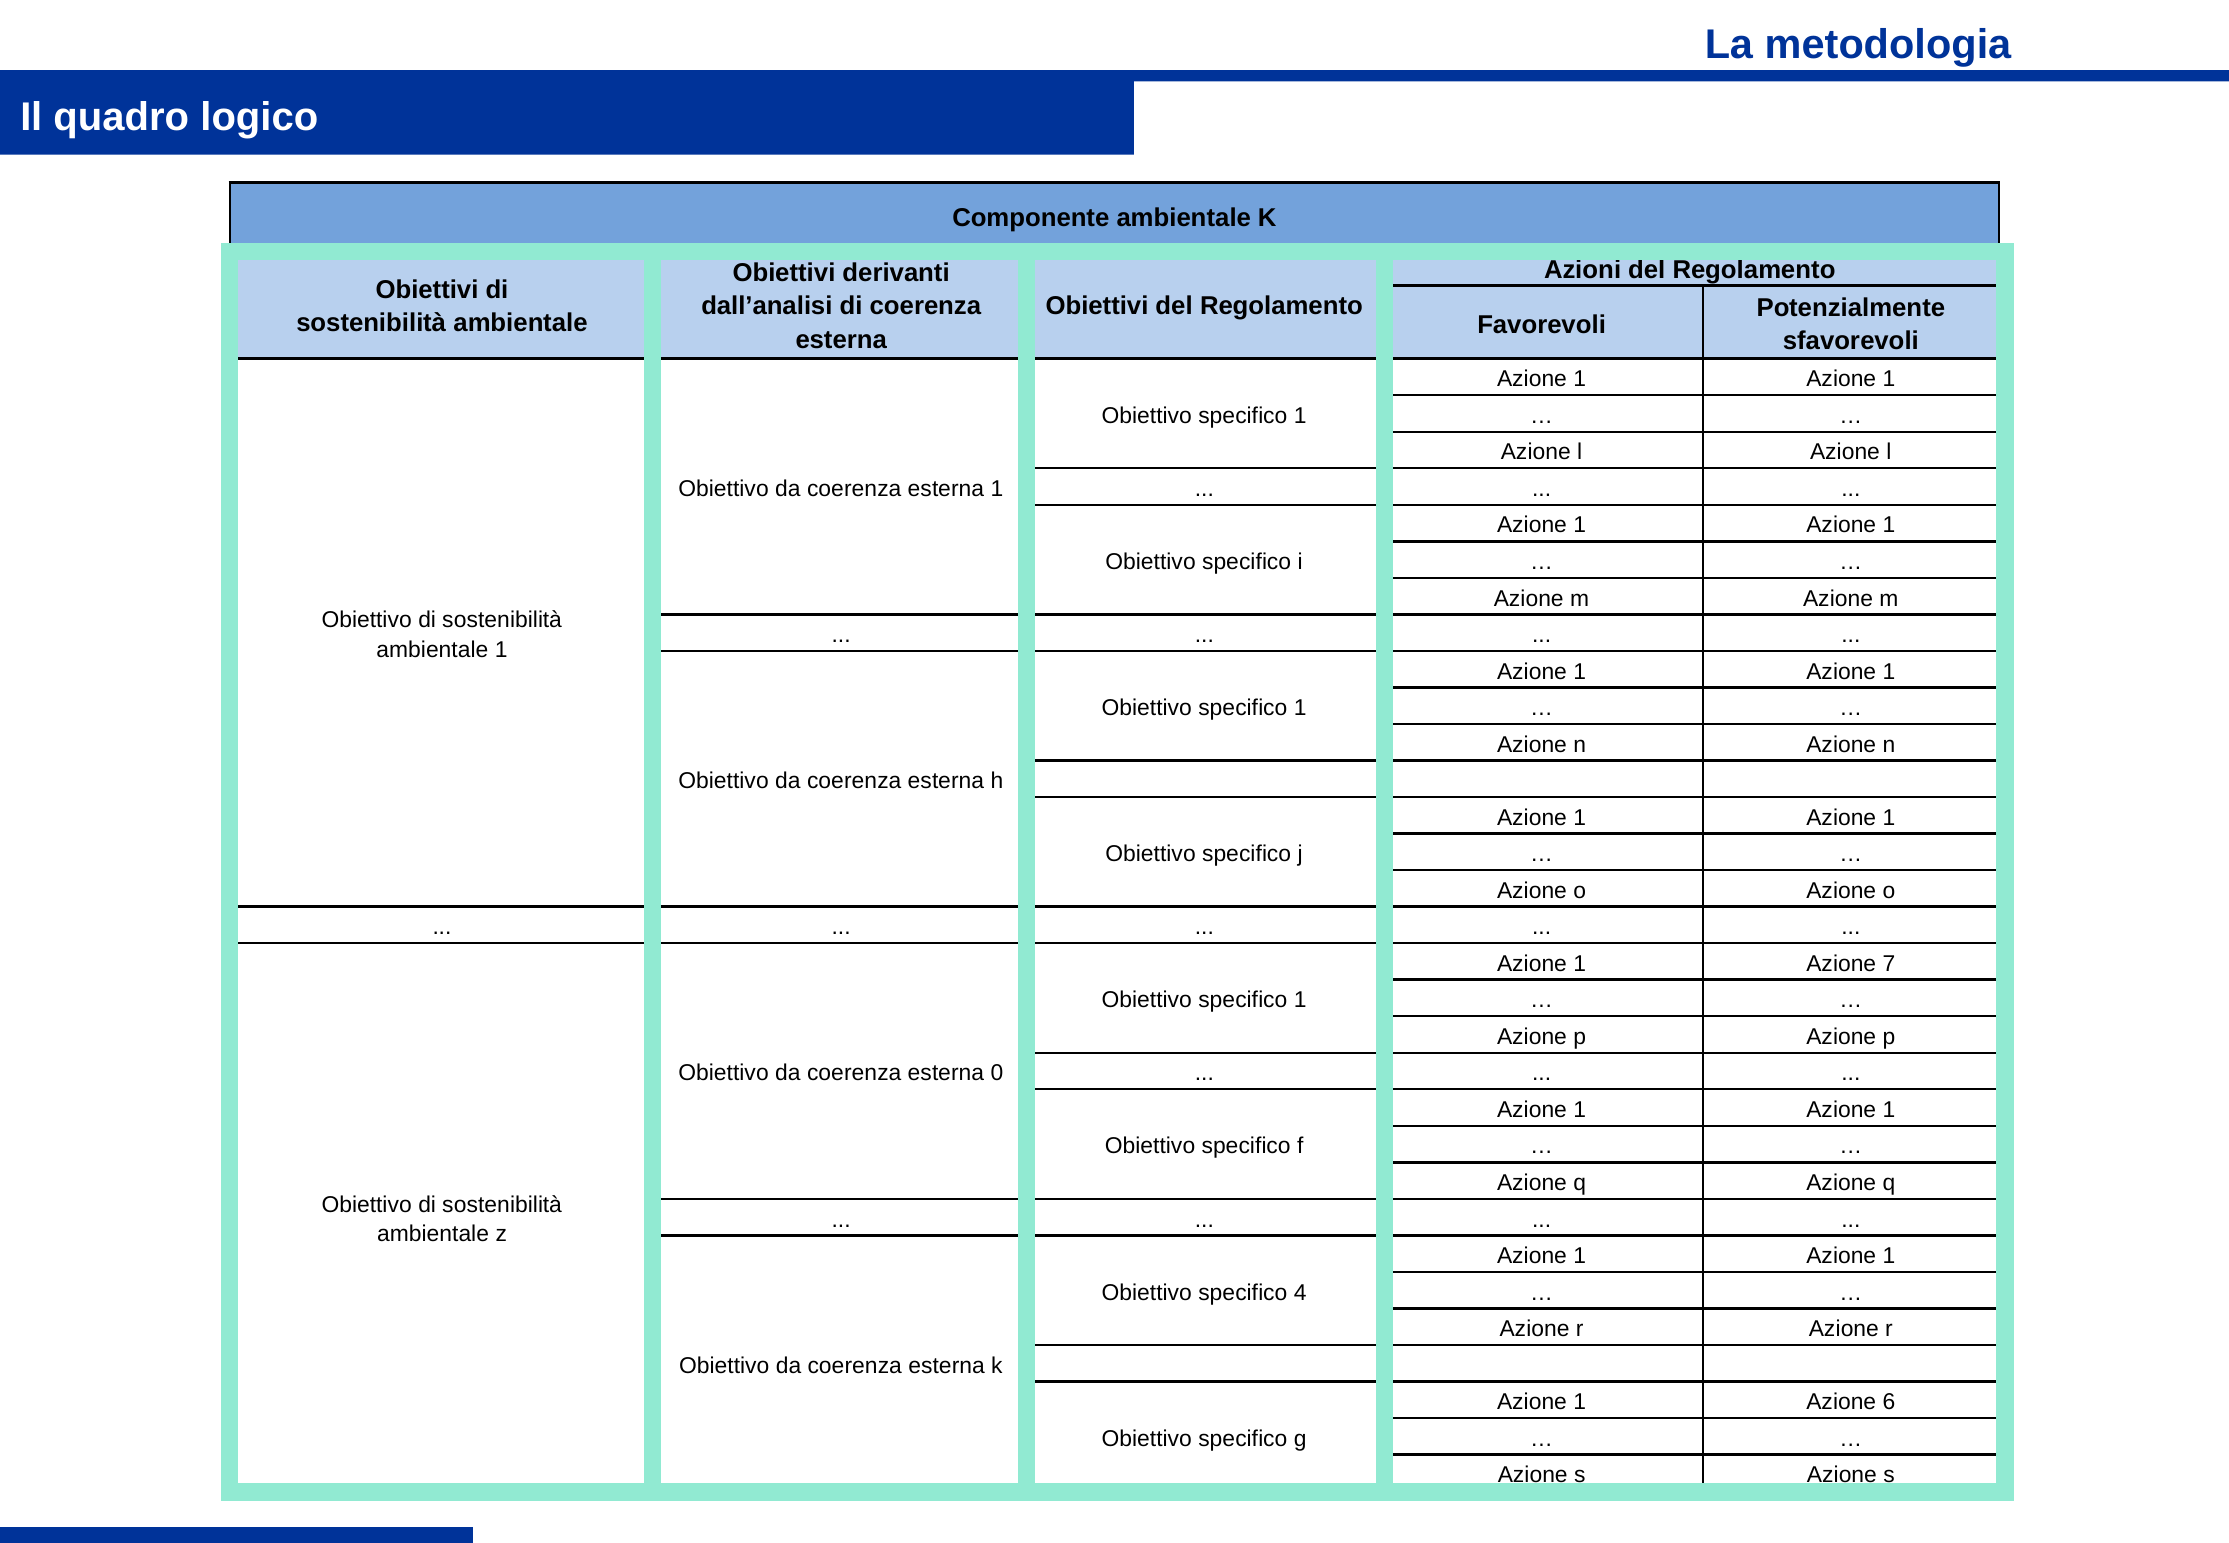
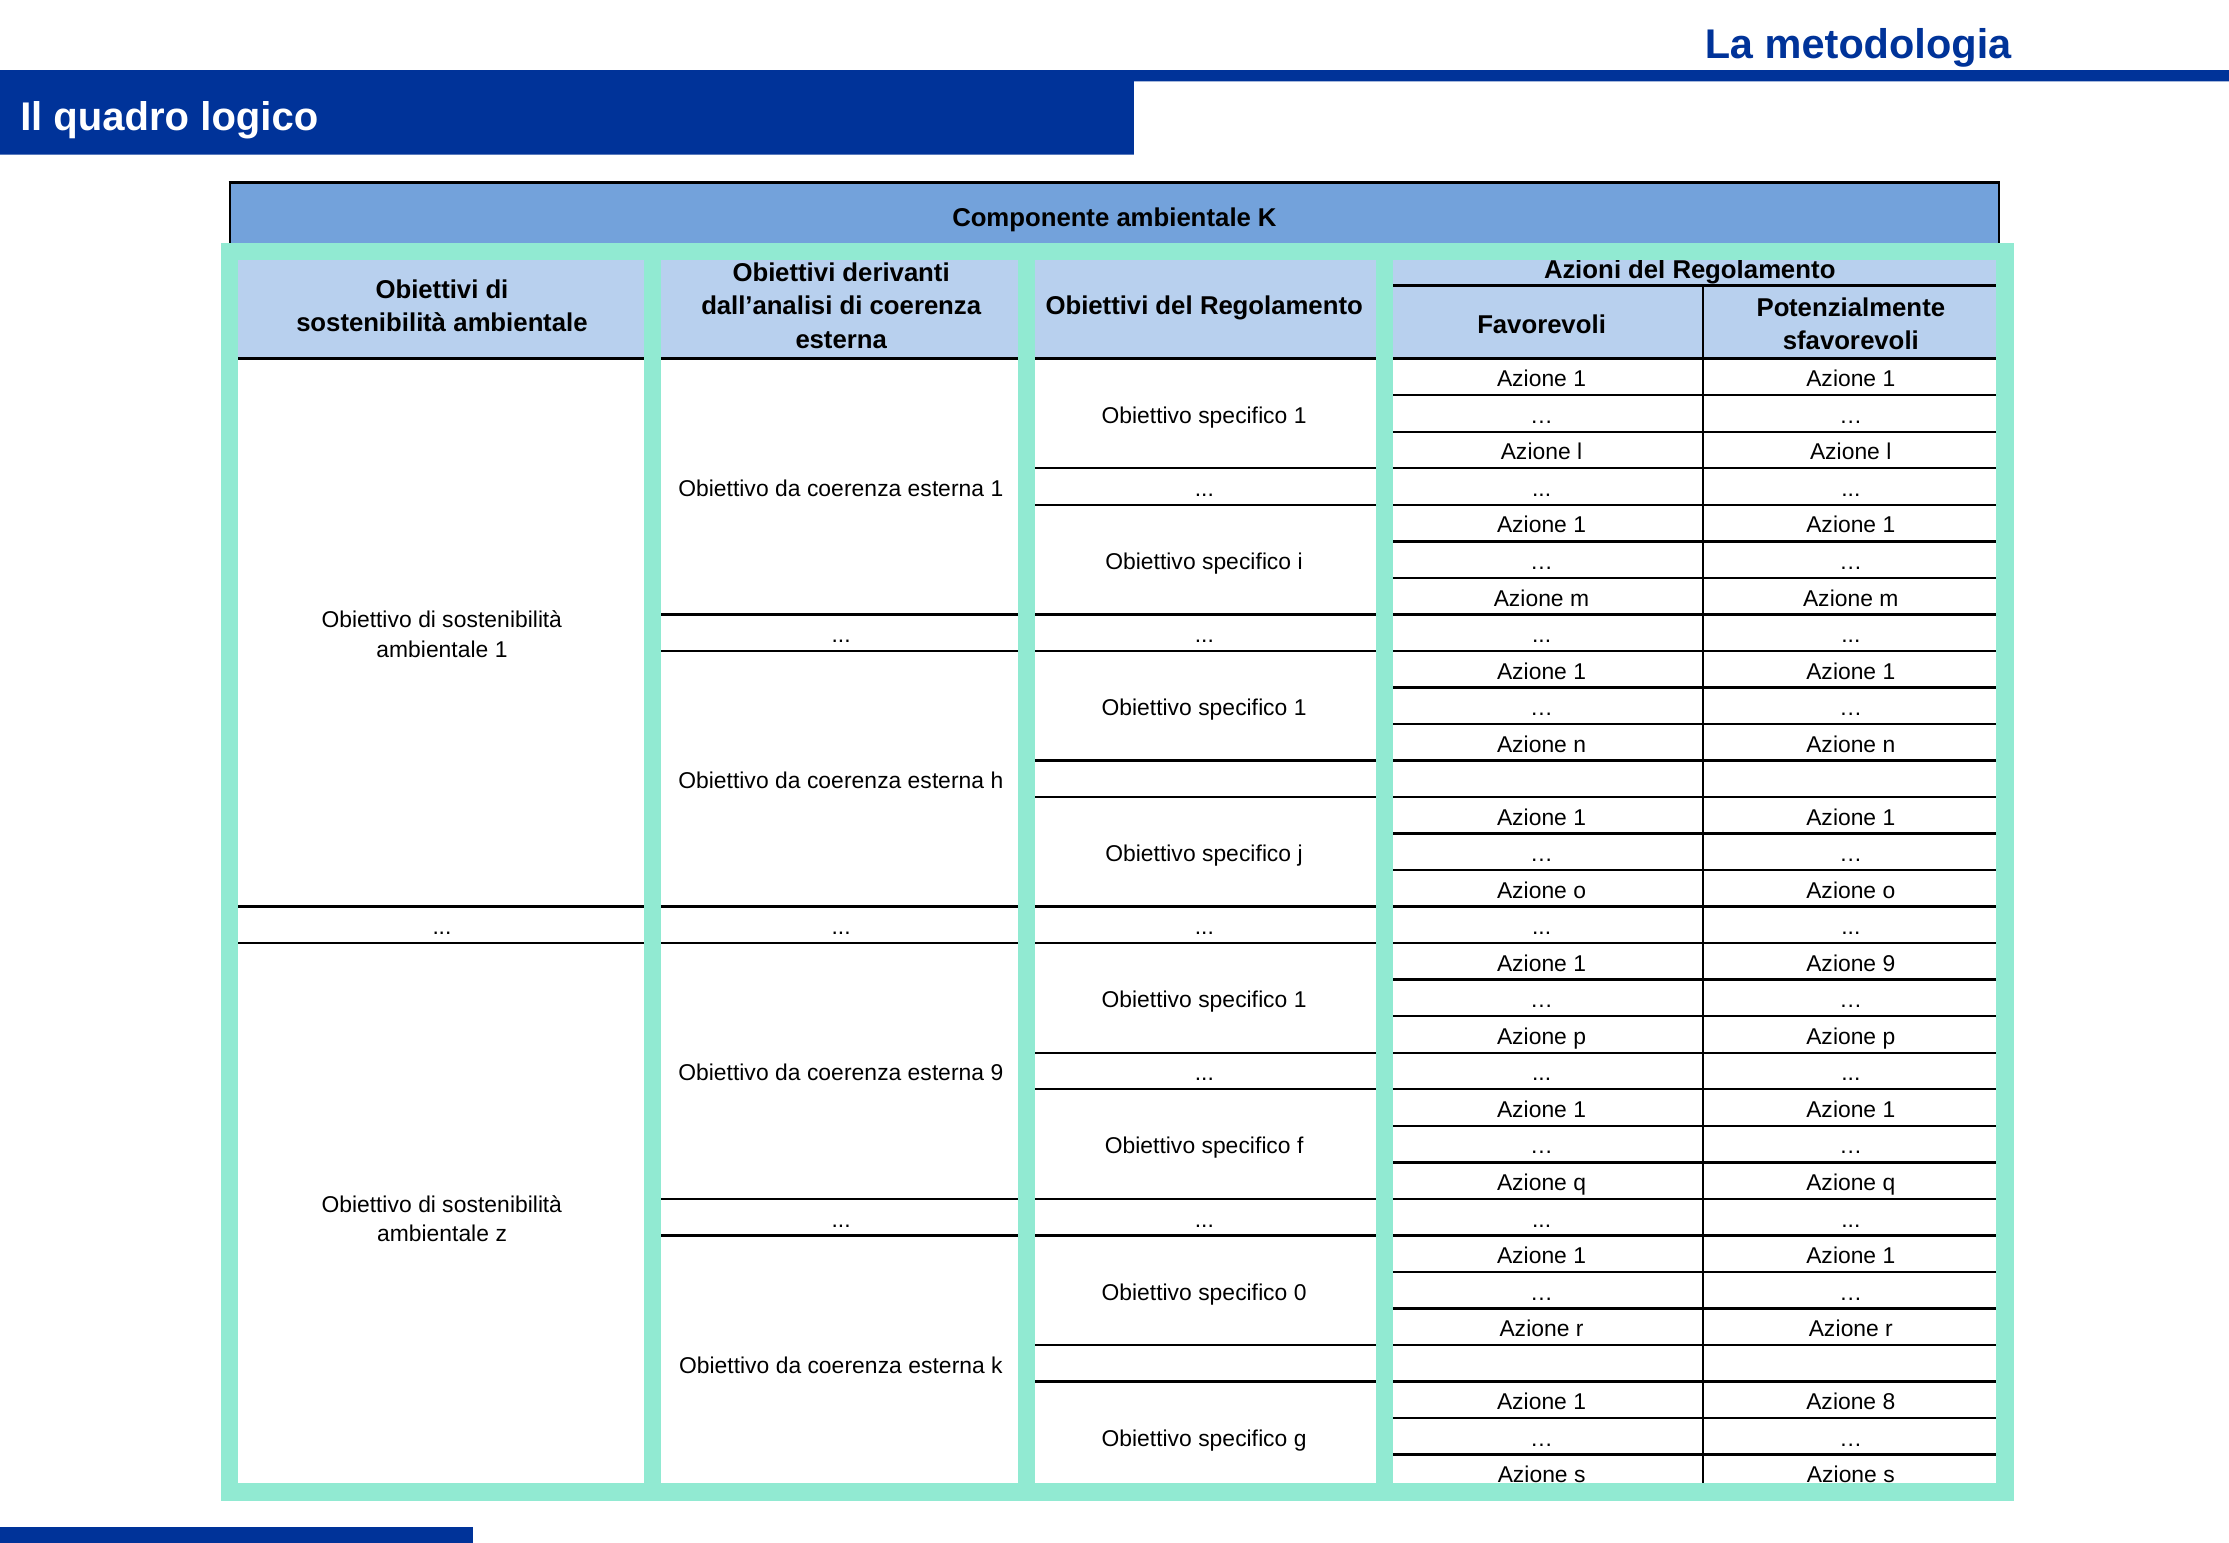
Azione 7: 7 -> 9
esterna 0: 0 -> 9
4: 4 -> 0
6: 6 -> 8
